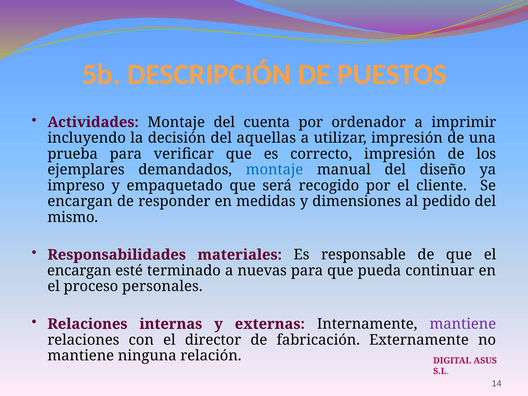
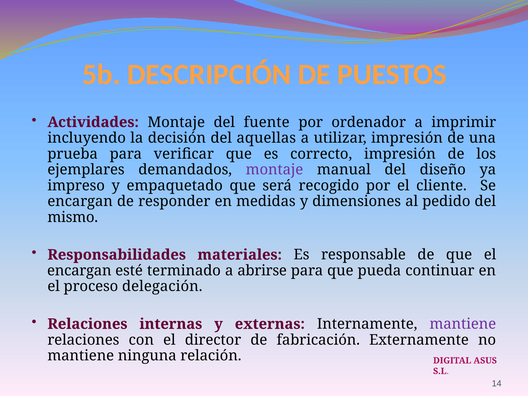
cuenta: cuenta -> fuente
montaje at (274, 170) colour: blue -> purple
nuevas: nuevas -> abrirse
personales: personales -> delegación
